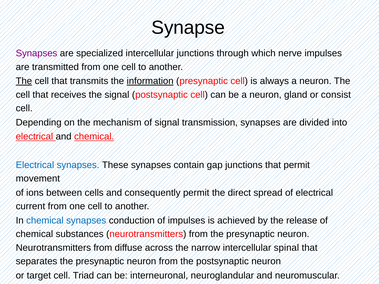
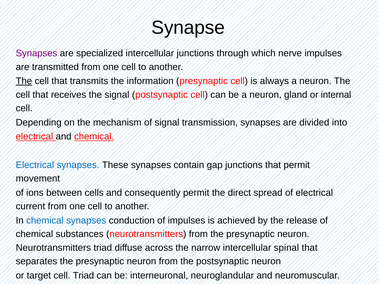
information underline: present -> none
consist: consist -> internal
from at (103, 248): from -> triad
